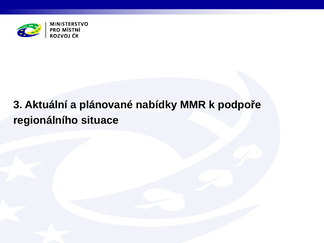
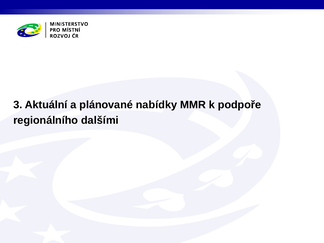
situace: situace -> dalšími
